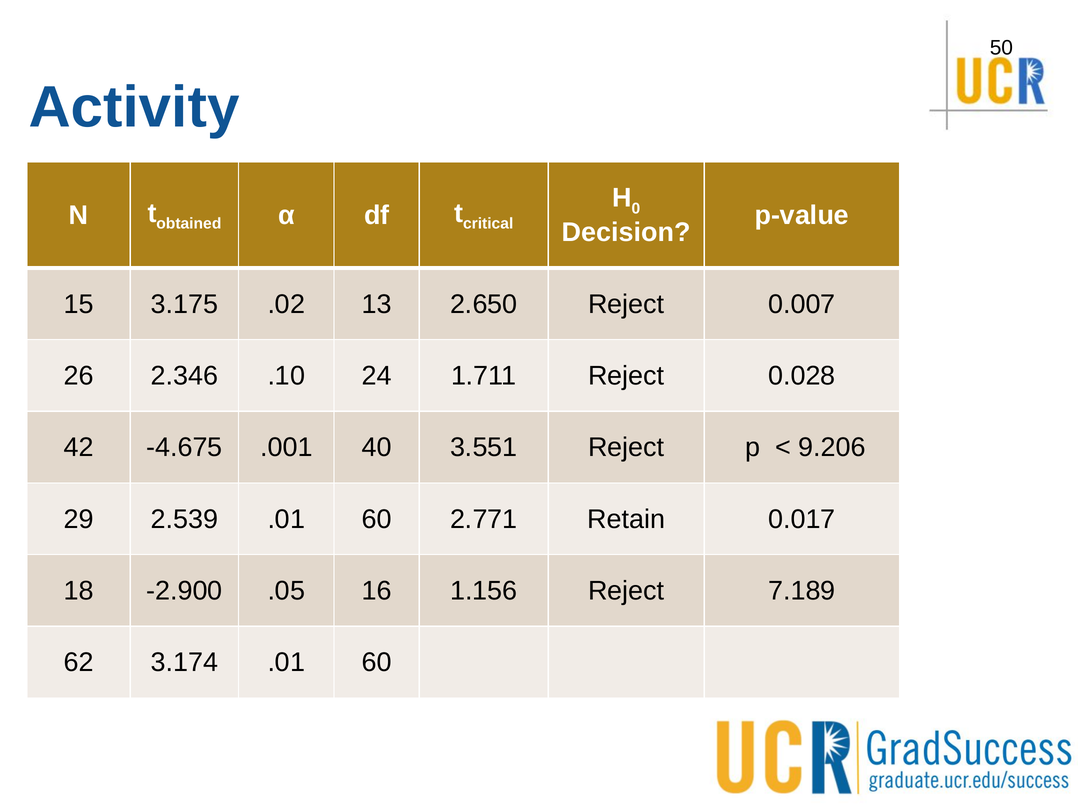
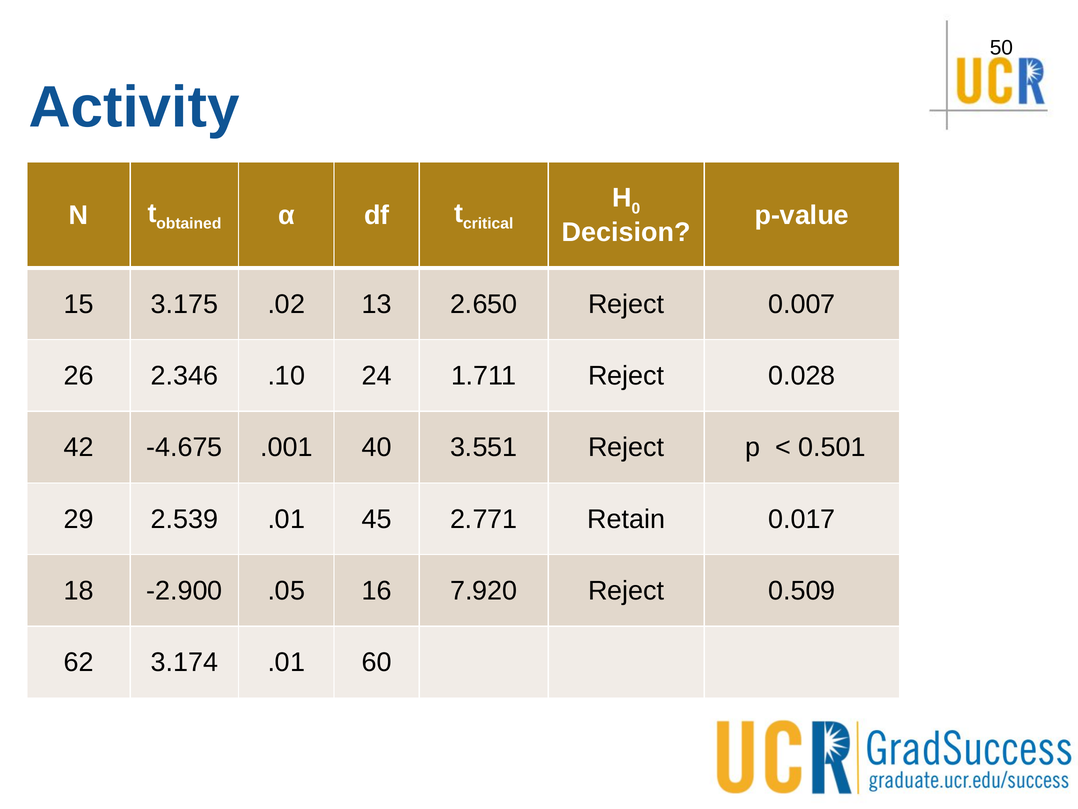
9.206: 9.206 -> 0.501
2.539 .01 60: 60 -> 45
1.156: 1.156 -> 7.920
7.189: 7.189 -> 0.509
